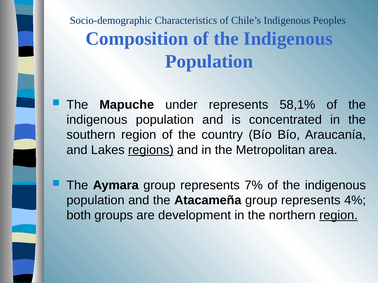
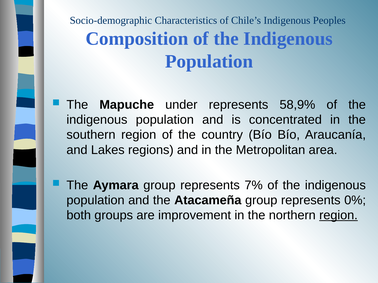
58,1%: 58,1% -> 58,9%
regions underline: present -> none
4%: 4% -> 0%
development: development -> improvement
